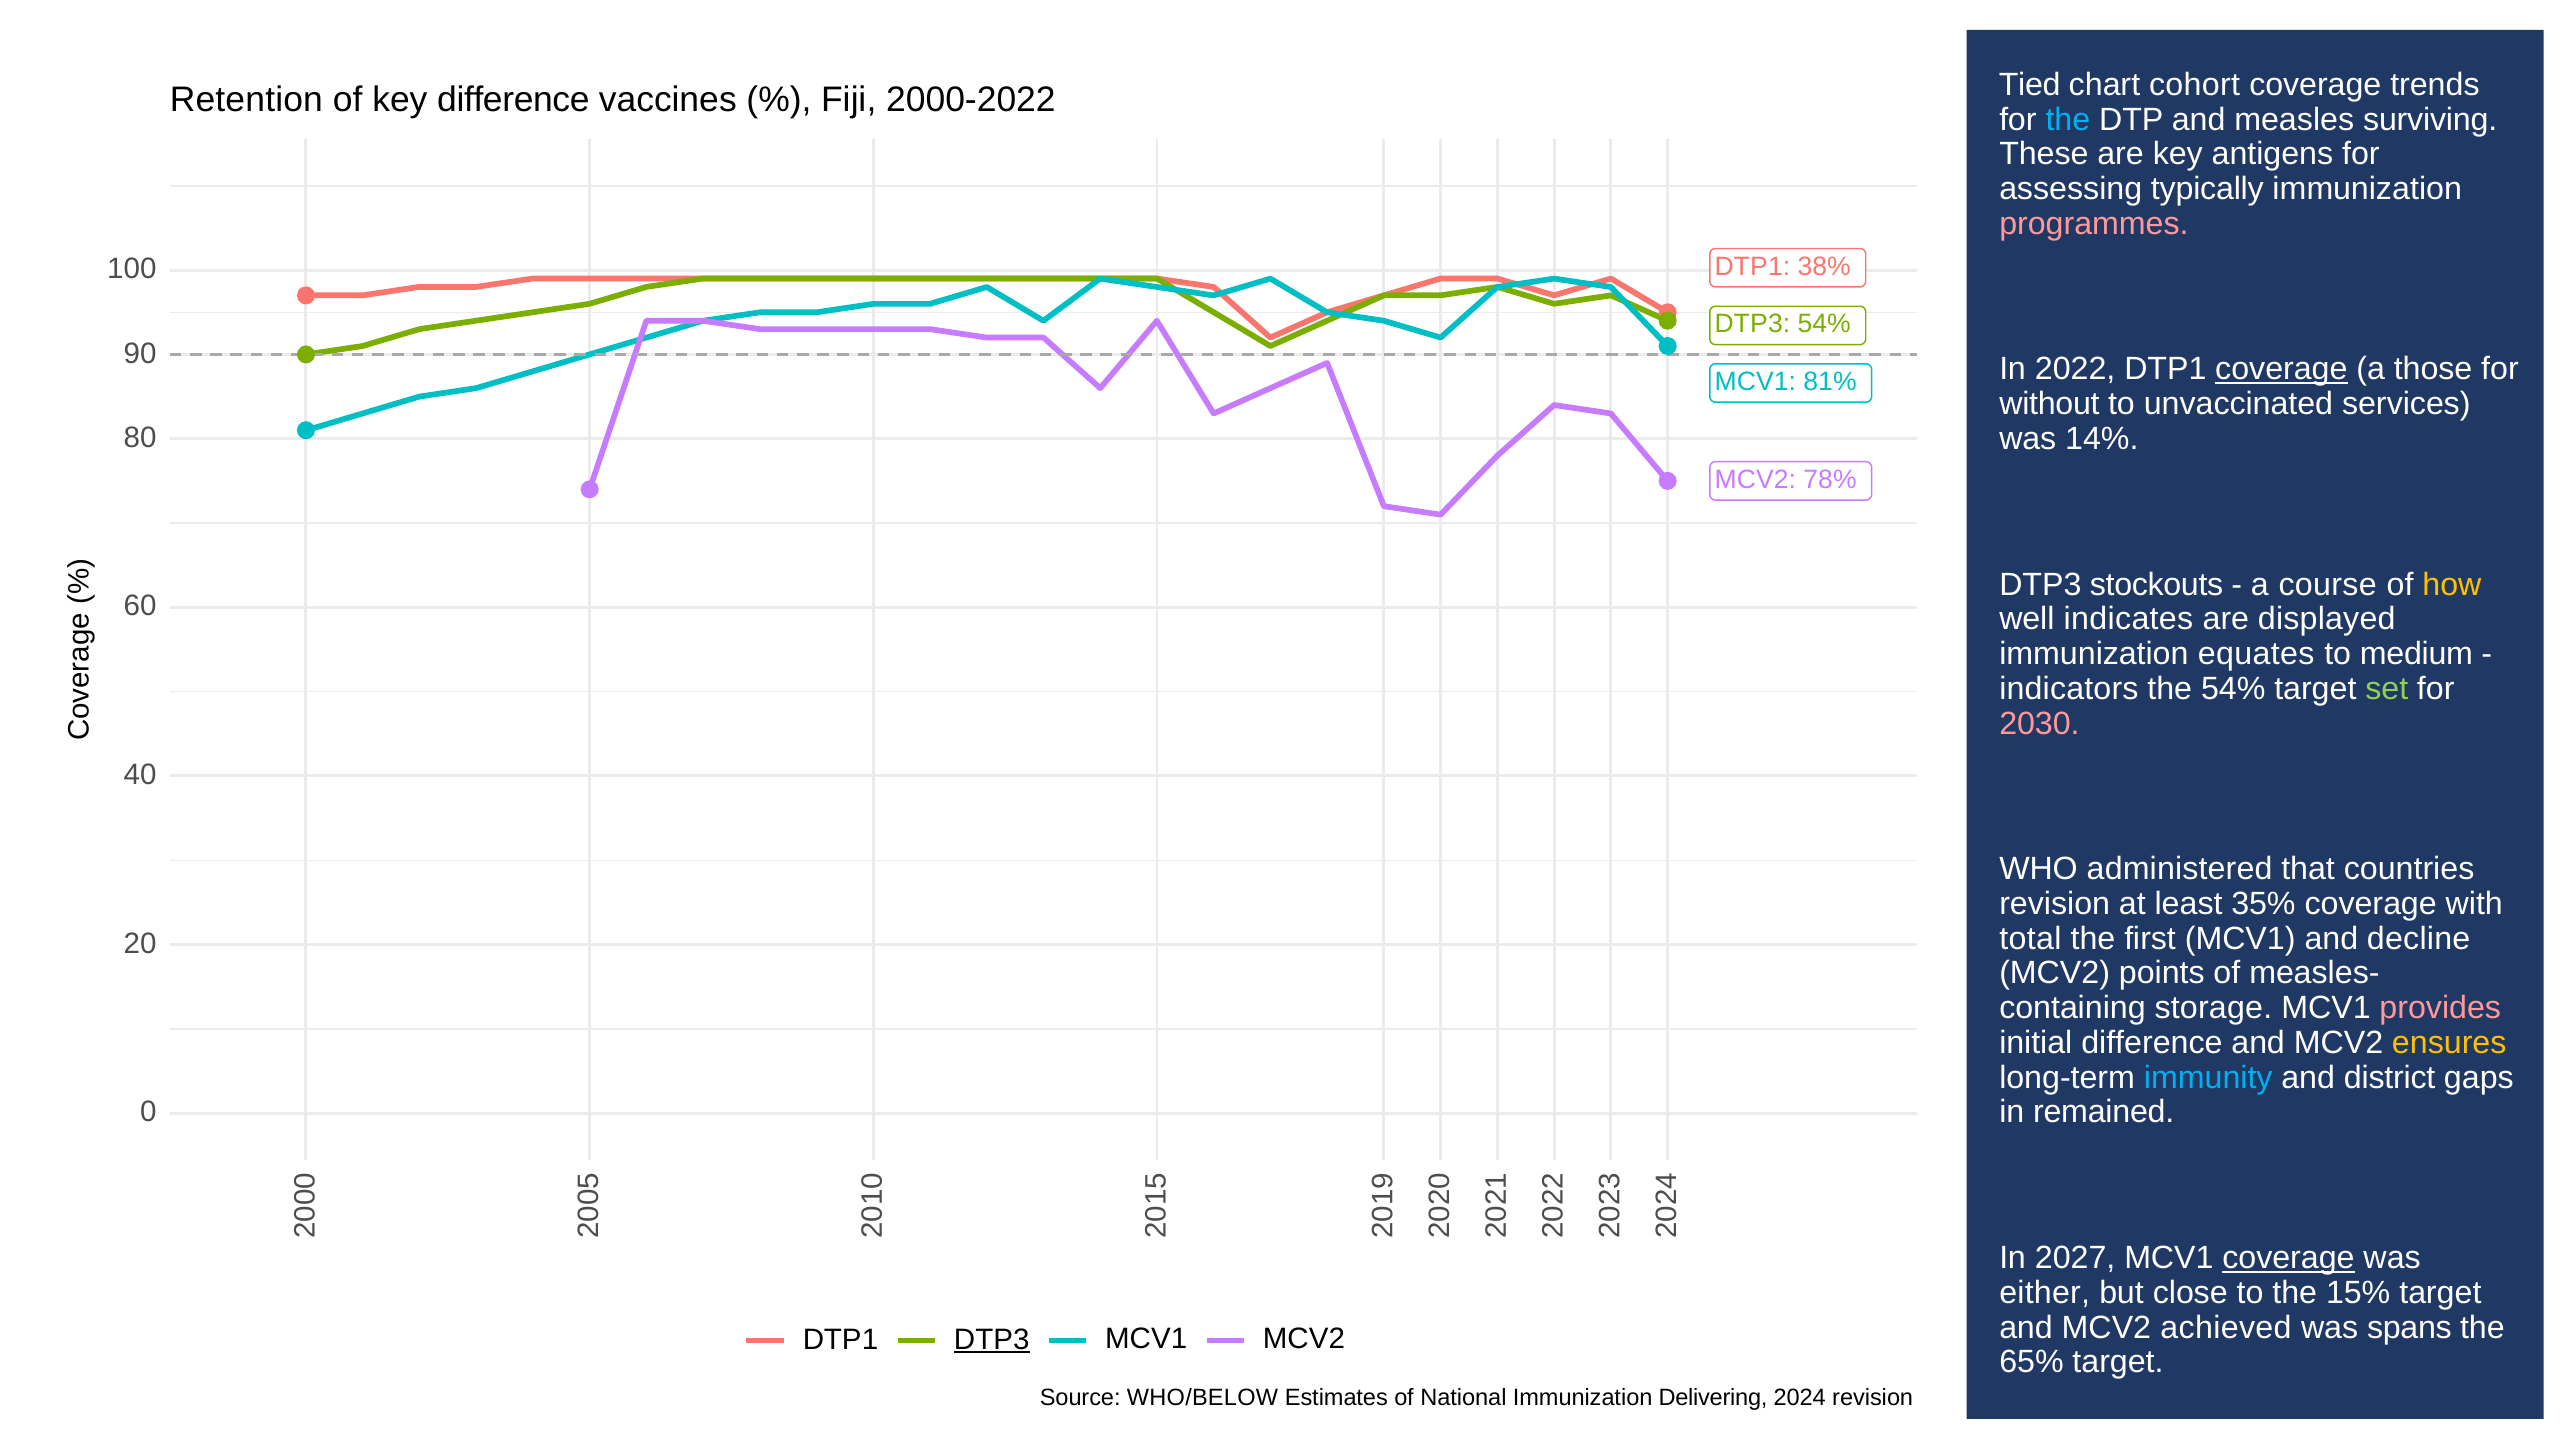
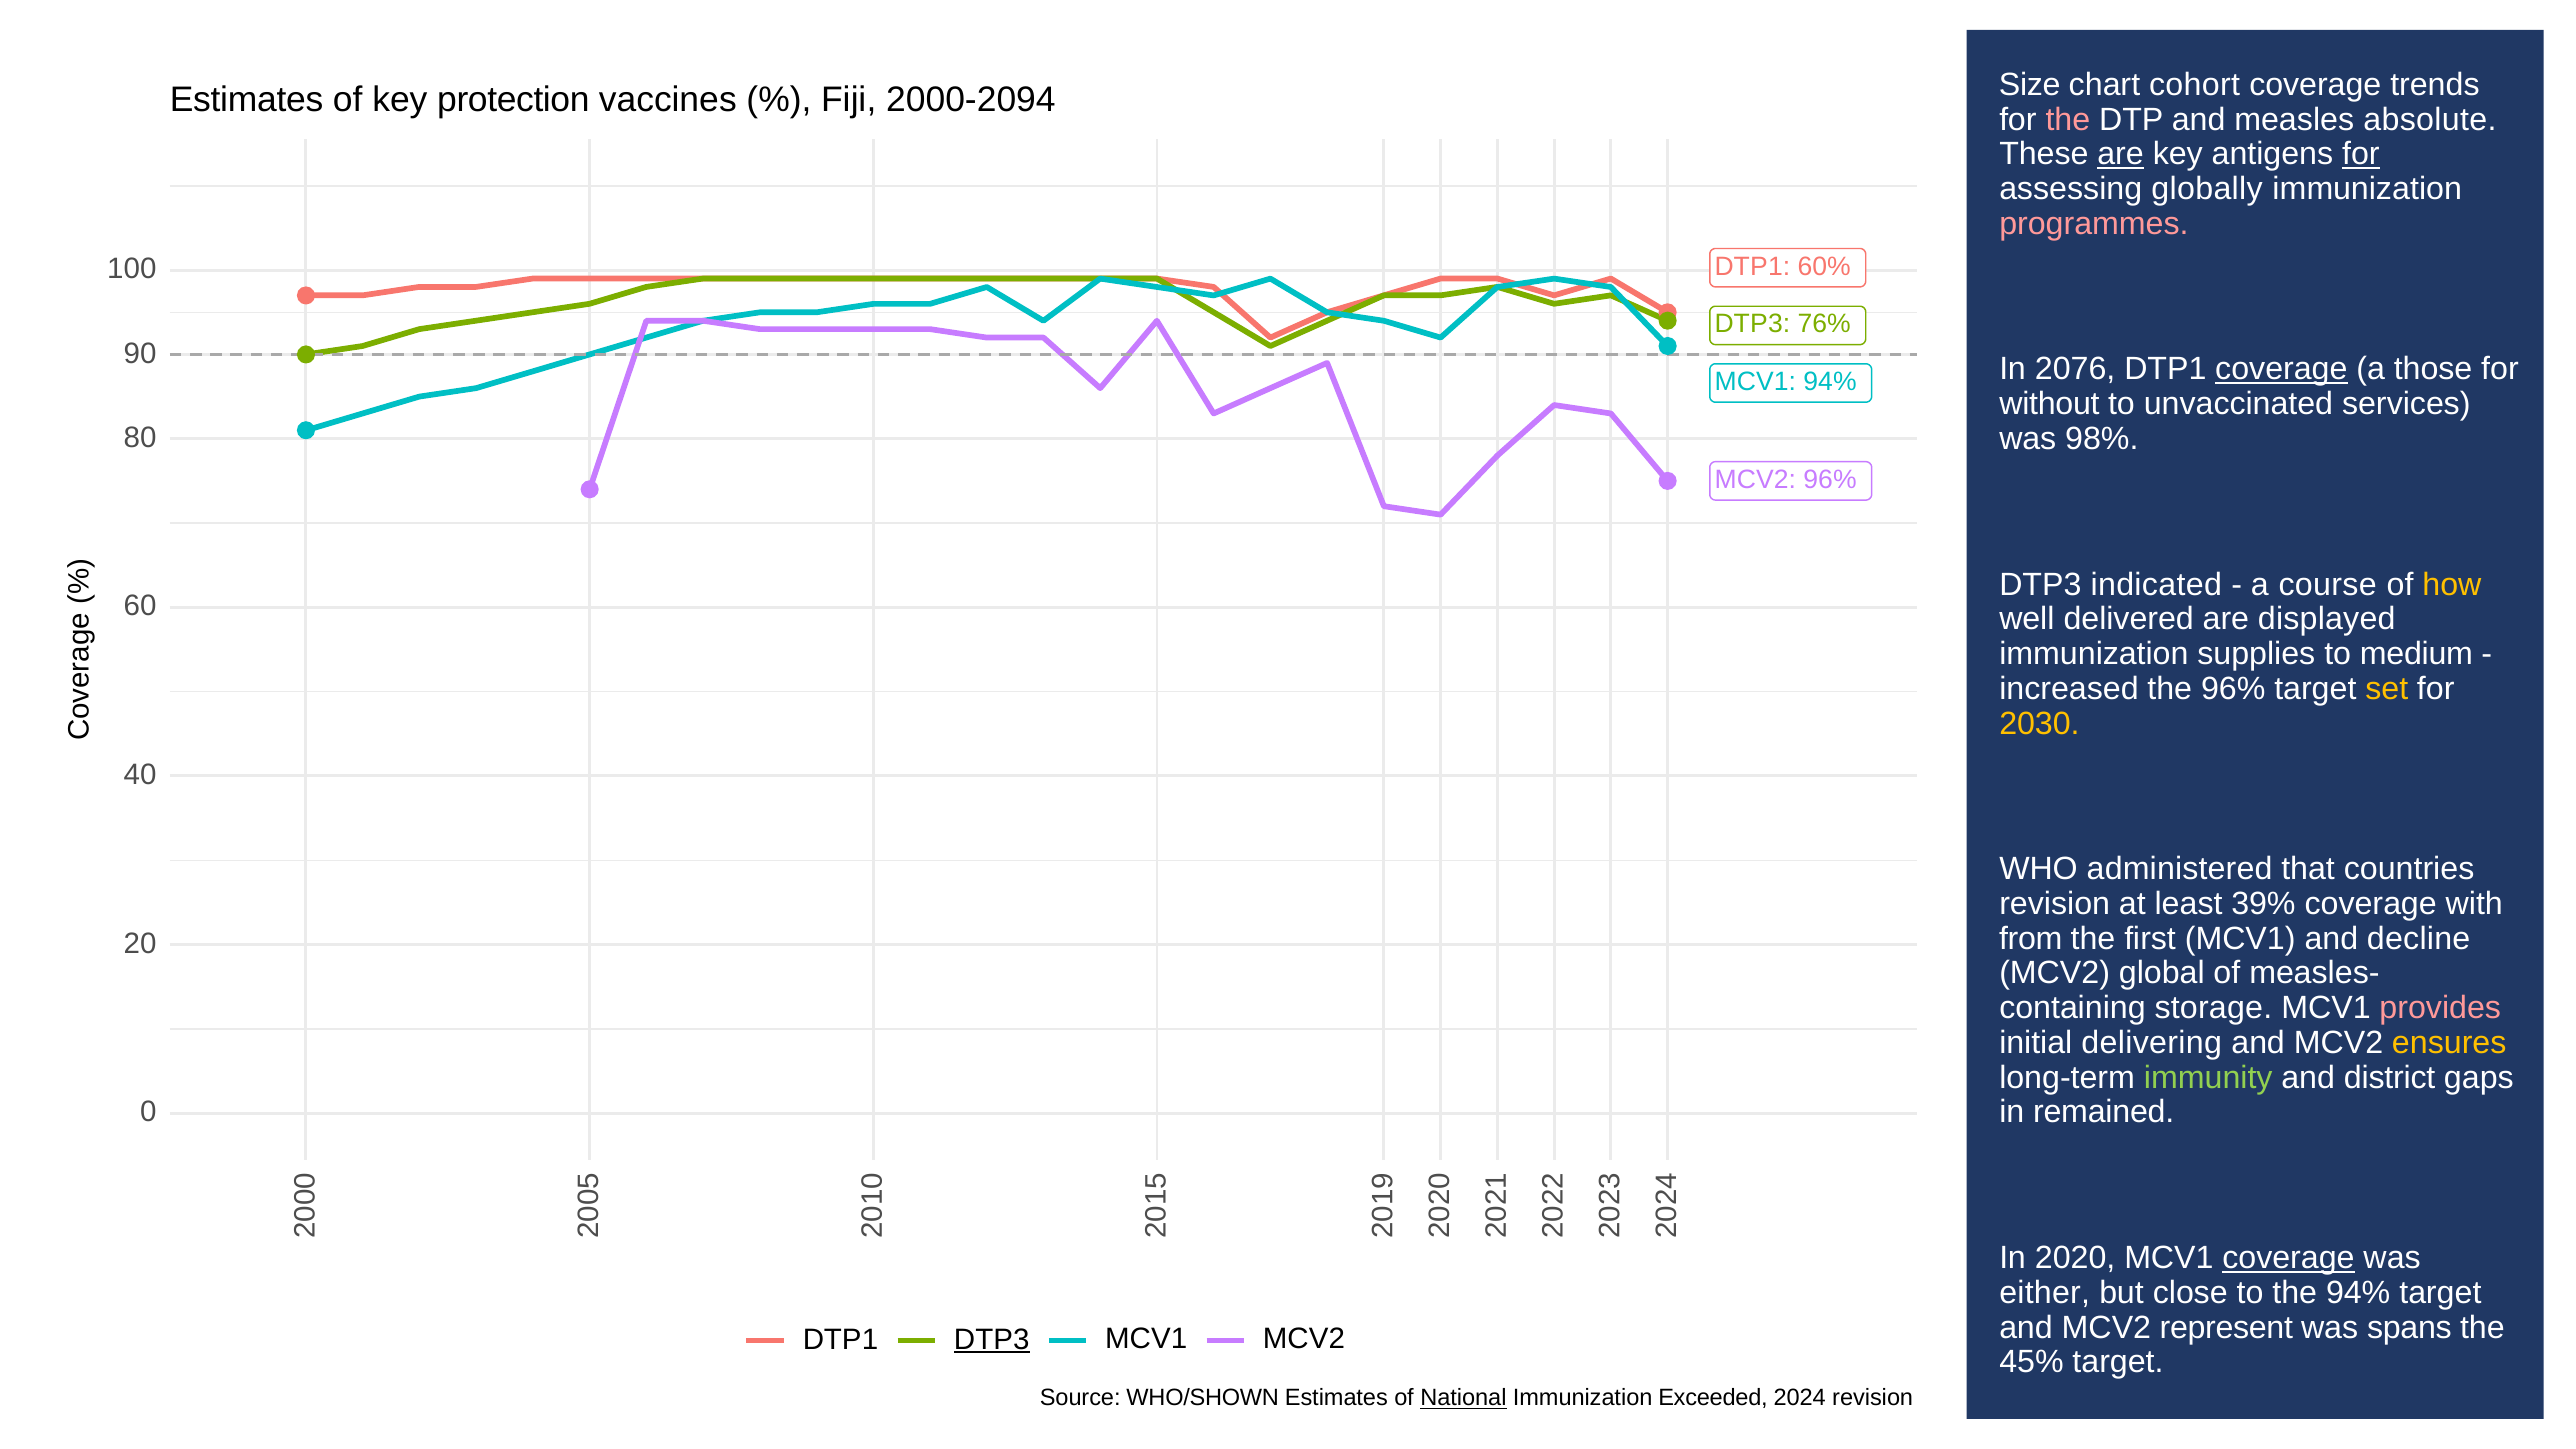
Tied: Tied -> Size
Retention at (246, 100): Retention -> Estimates
key difference: difference -> protection
2000-2022: 2000-2022 -> 2000-2094
the at (2068, 119) colour: light blue -> pink
surviving: surviving -> absolute
are at (2121, 154) underline: none -> present
for at (2361, 154) underline: none -> present
typically: typically -> globally
38%: 38% -> 60%
DTP3 54%: 54% -> 76%
2022: 2022 -> 2076
MCV1 81%: 81% -> 94%
14%: 14% -> 98%
MCV2 78%: 78% -> 96%
stockouts: stockouts -> indicated
indicates: indicates -> delivered
equates: equates -> supplies
indicators at (2069, 689): indicators -> increased
the 54%: 54% -> 96%
set colour: light green -> yellow
2030 colour: pink -> yellow
35%: 35% -> 39%
total: total -> from
points: points -> global
initial difference: difference -> delivering
immunity colour: light blue -> light green
2027: 2027 -> 2020
the 15%: 15% -> 94%
achieved: achieved -> represent
65%: 65% -> 45%
WHO/BELOW: WHO/BELOW -> WHO/SHOWN
National underline: none -> present
Delivering: Delivering -> Exceeded
